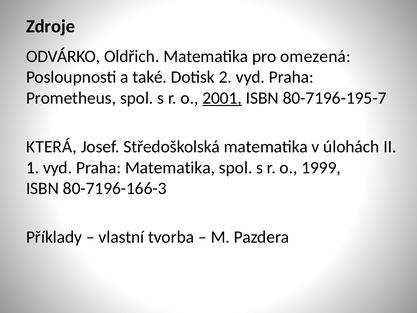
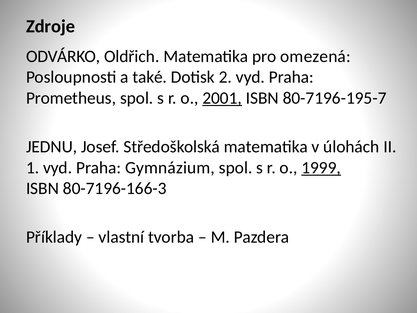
KTERÁ: KTERÁ -> JEDNU
Praha Matematika: Matematika -> Gymnázium
1999 underline: none -> present
